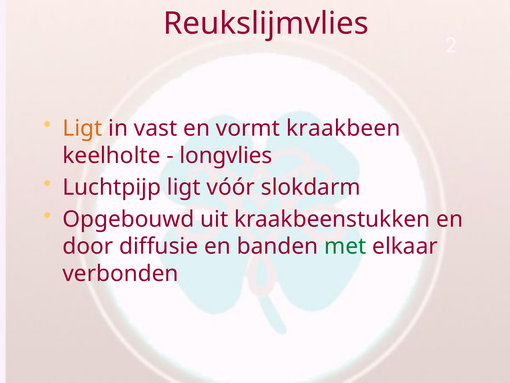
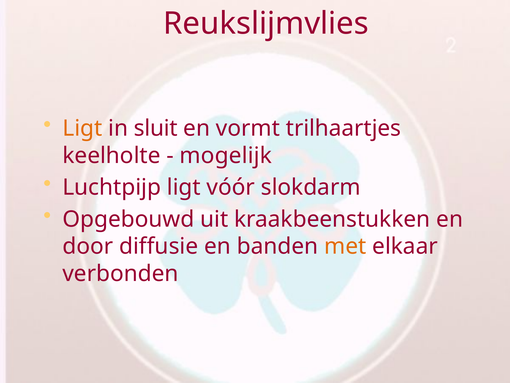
vast: vast -> sluit
kraakbeen: kraakbeen -> trilhaartjes
longvlies: longvlies -> mogelijk
met colour: green -> orange
